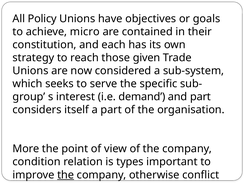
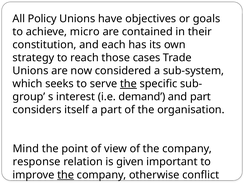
given: given -> cases
the at (128, 84) underline: none -> present
More: More -> Mind
condition: condition -> response
types: types -> given
